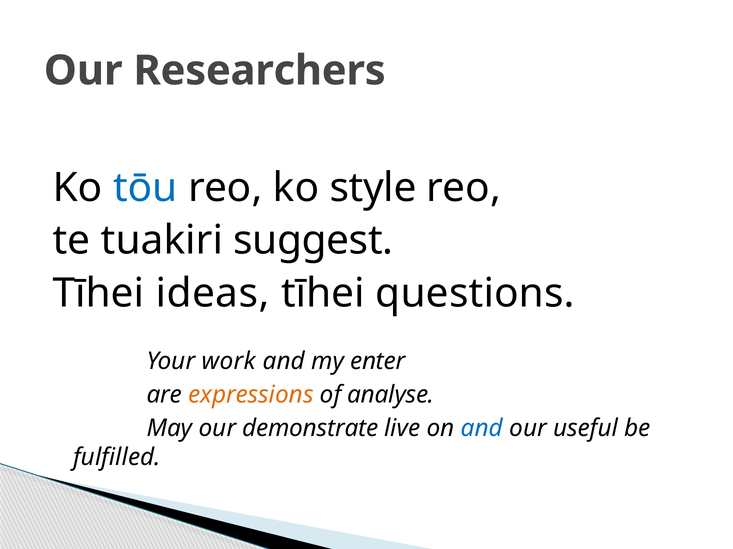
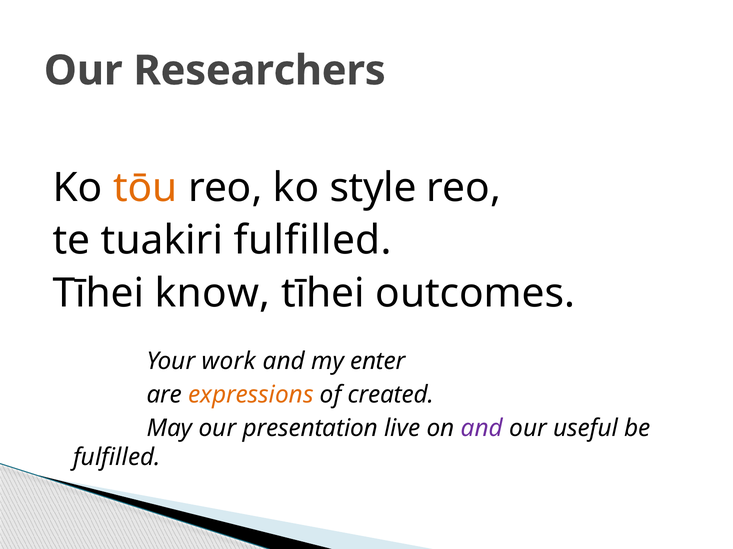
tōu colour: blue -> orange
tuakiri suggest: suggest -> fulfilled
ideas: ideas -> know
questions: questions -> outcomes
analyse: analyse -> created
demonstrate: demonstrate -> presentation
and at (482, 429) colour: blue -> purple
